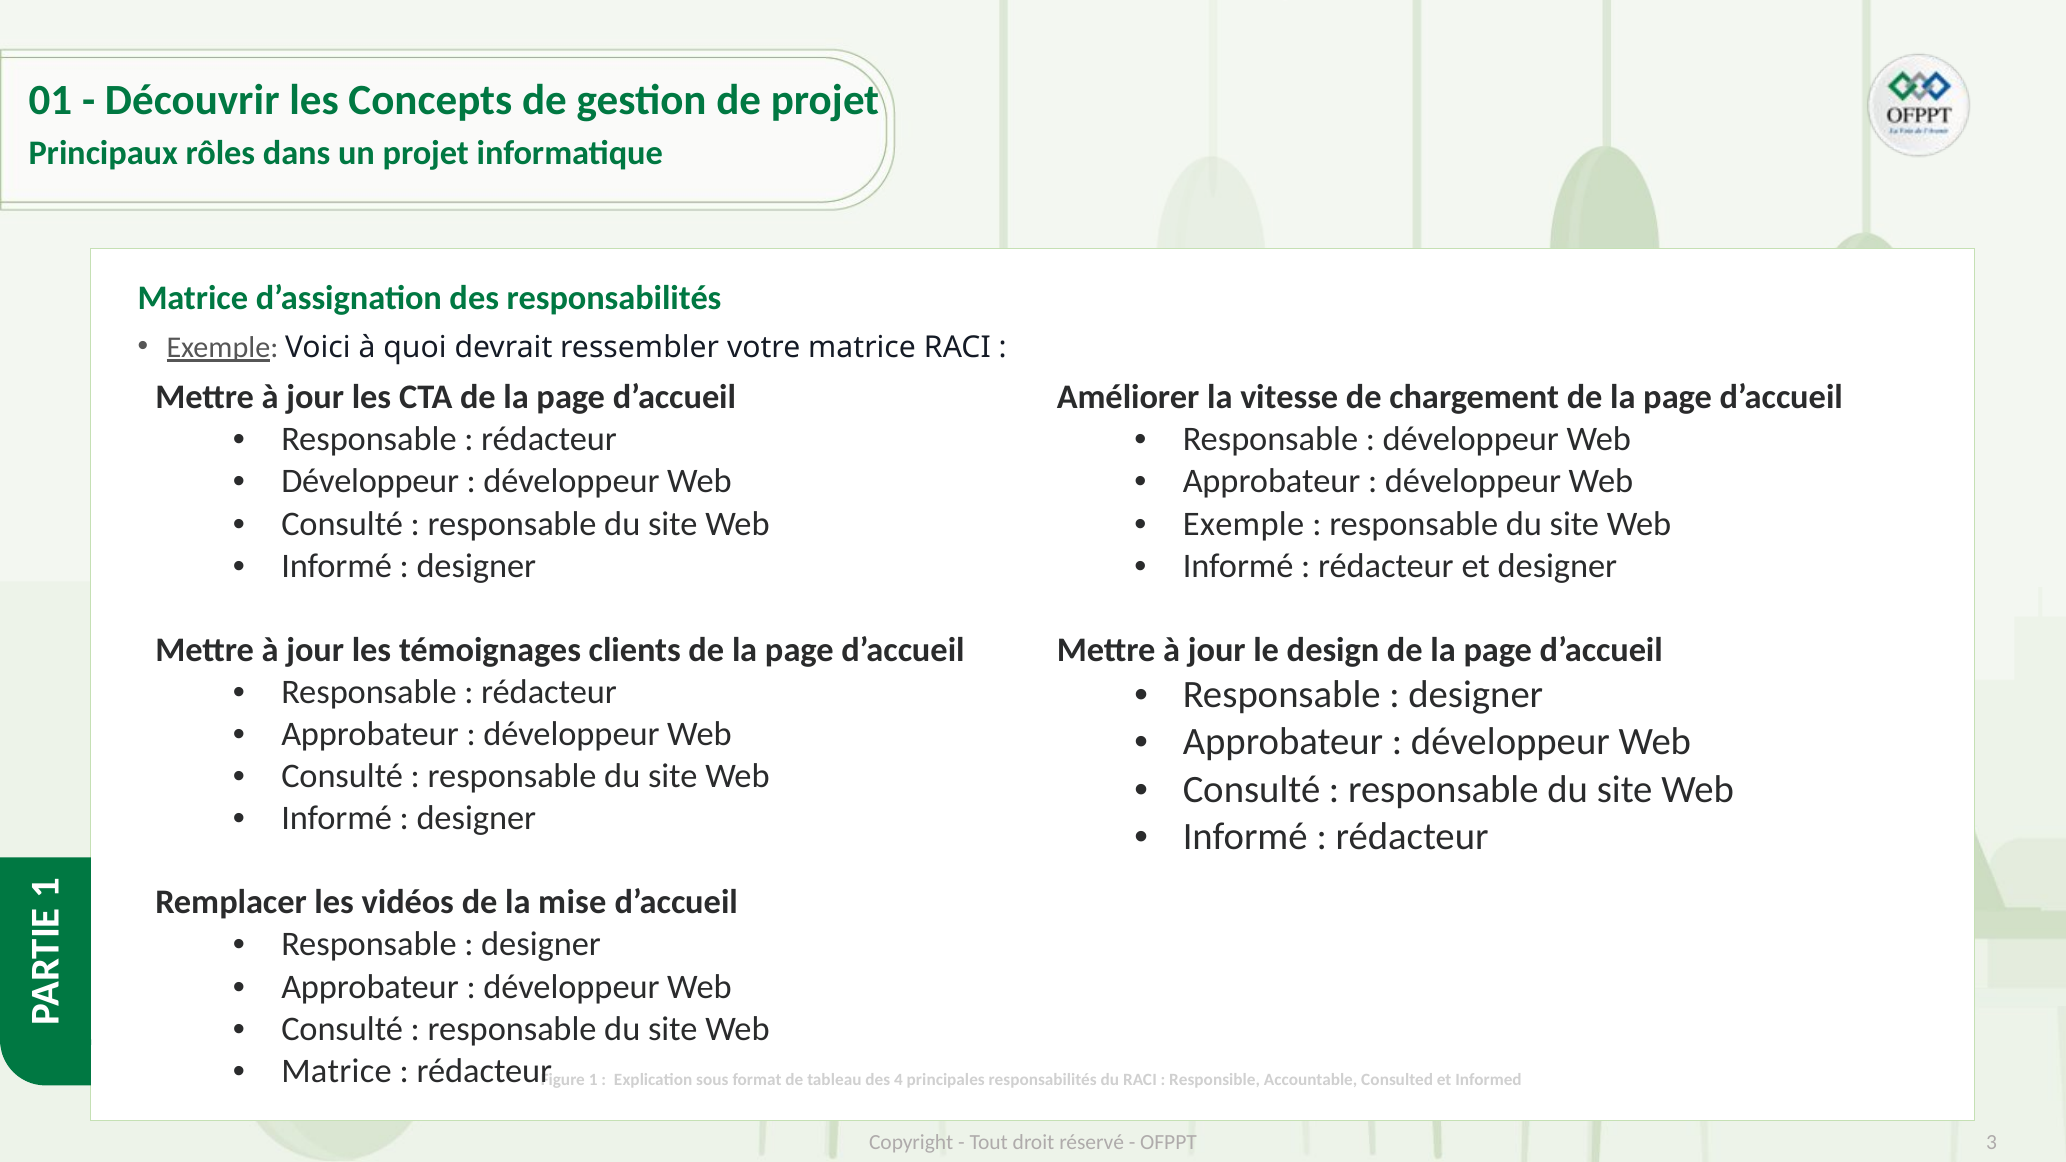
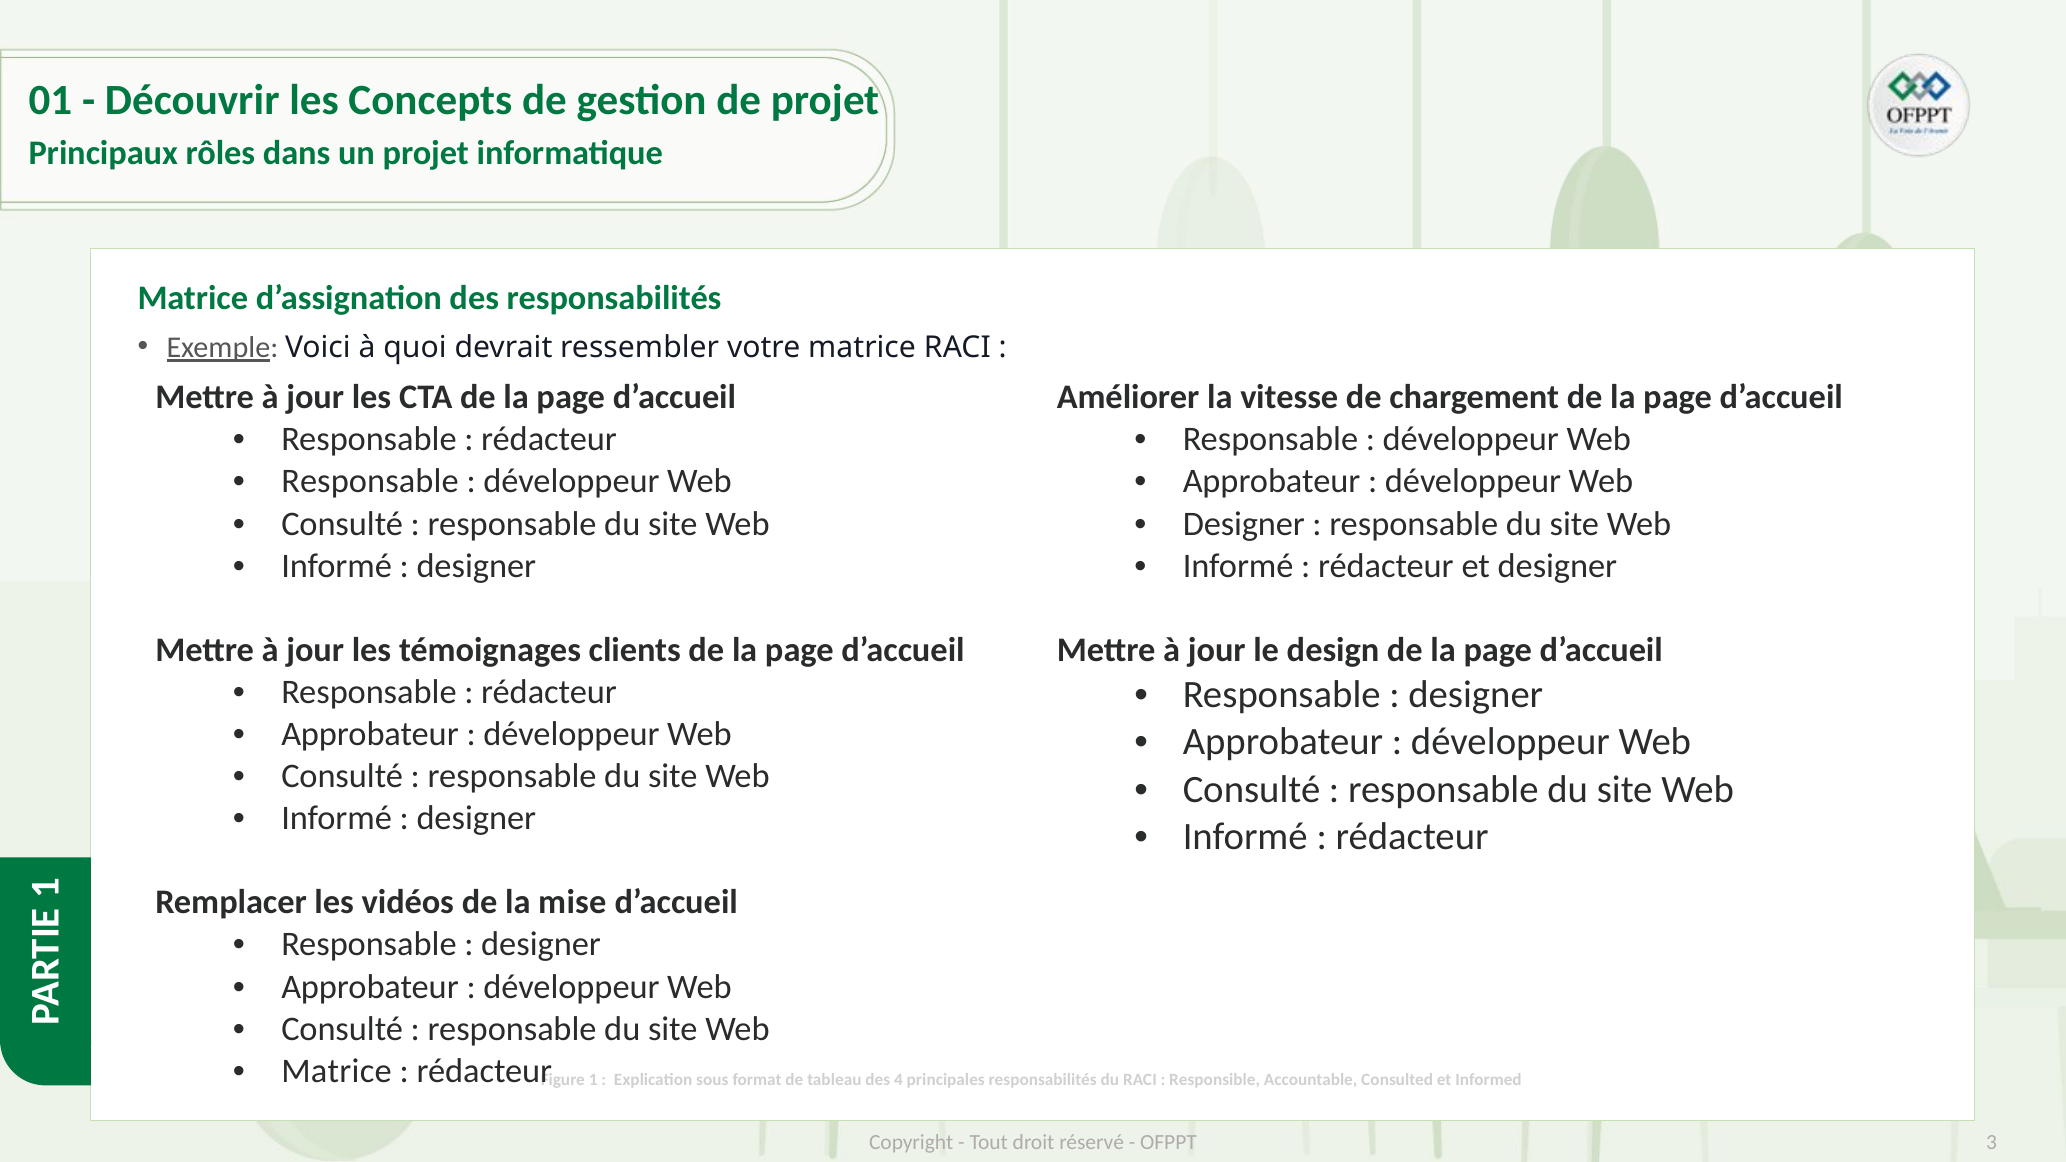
Développeur at (370, 482): Développeur -> Responsable
Exemple at (1244, 524): Exemple -> Designer
